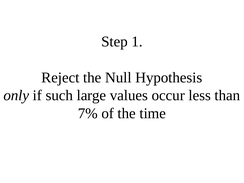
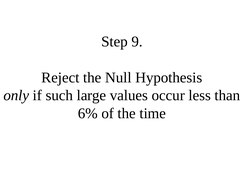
1: 1 -> 9
7%: 7% -> 6%
